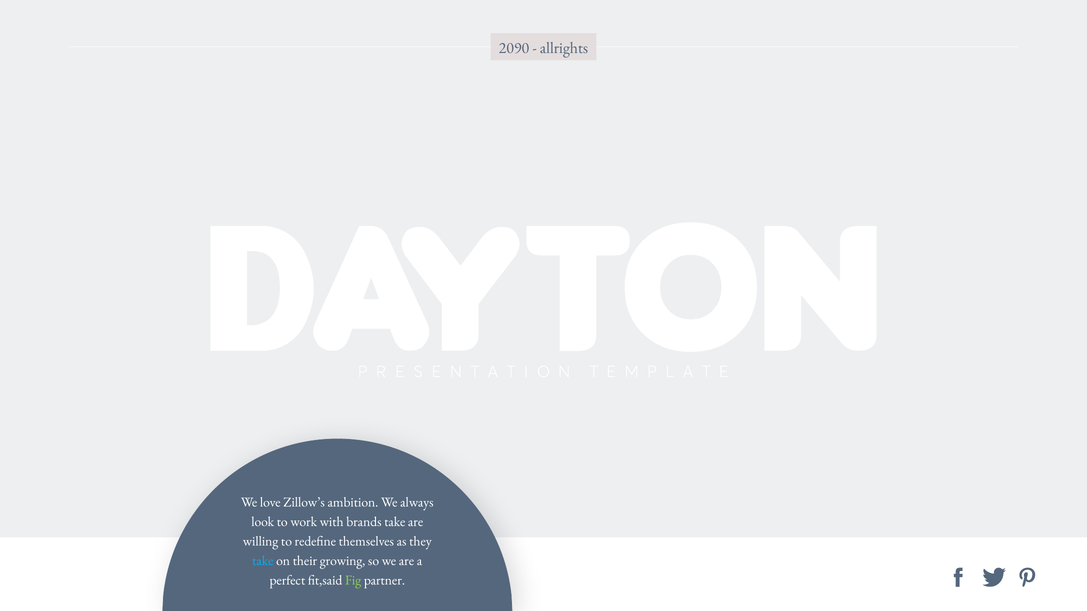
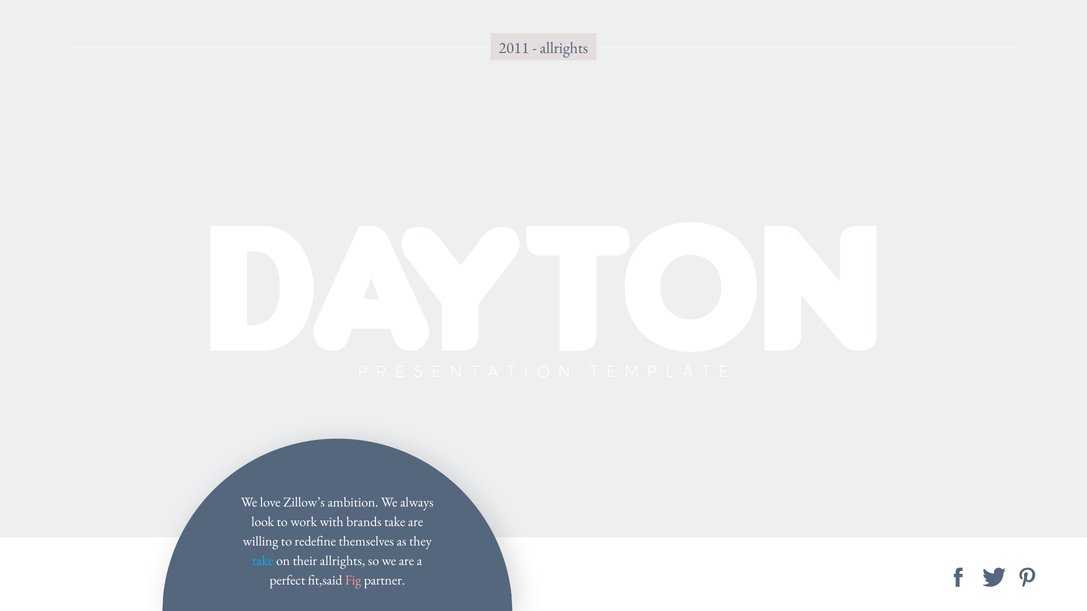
2090: 2090 -> 2011
their growing: growing -> allrights
Fig colour: light green -> pink
